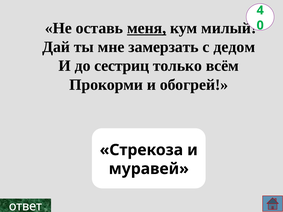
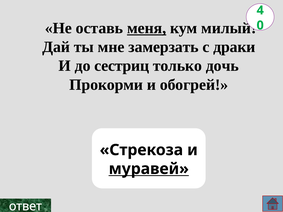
дедом: дедом -> драки
всём: всём -> дочь
муравей underline: none -> present
